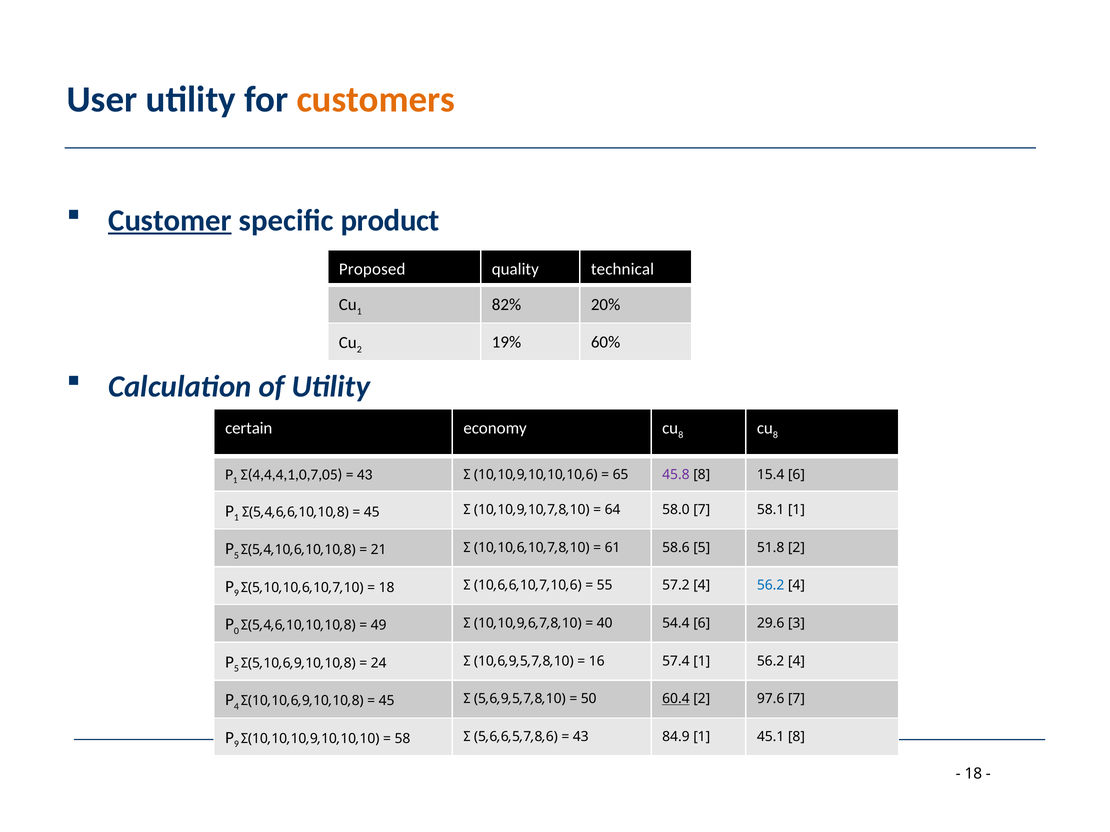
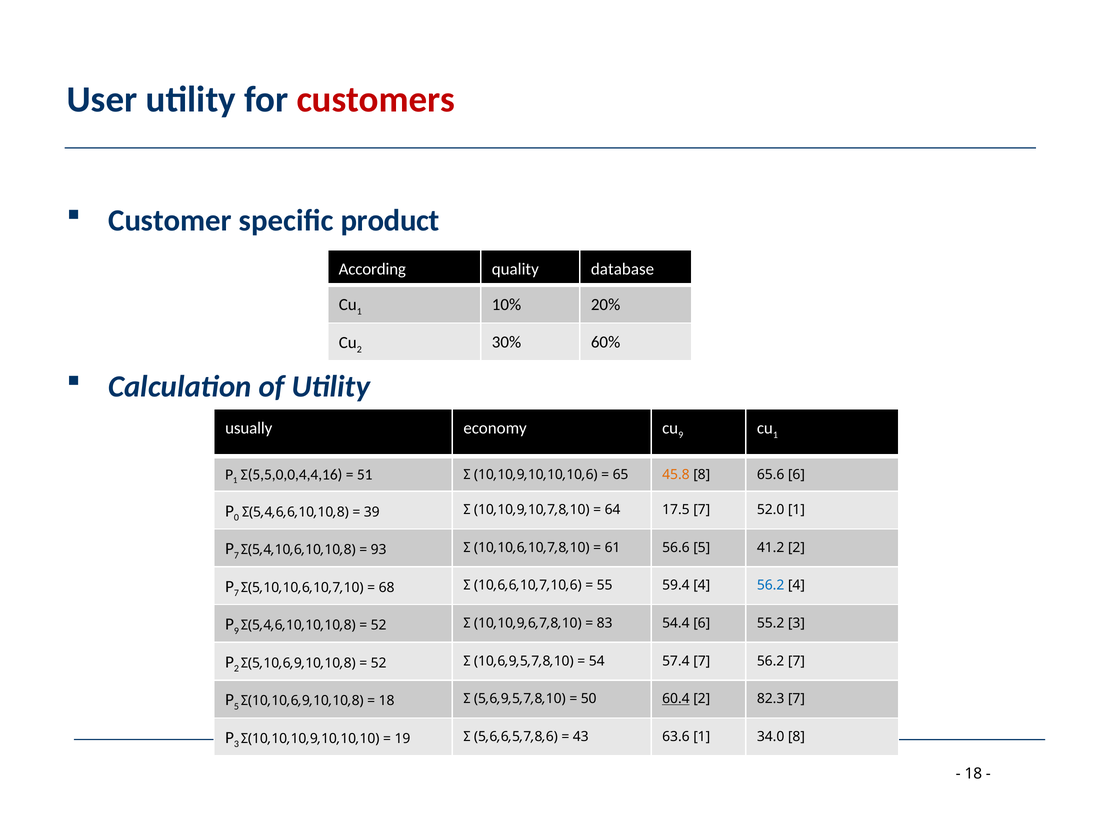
customers colour: orange -> red
Customer underline: present -> none
Proposed: Proposed -> According
technical: technical -> database
82%: 82% -> 10%
19%: 19% -> 30%
certain: certain -> usually
8 at (681, 435): 8 -> 9
8 at (775, 435): 8 -> 1
Σ(4,4,4,1,0,7,05: Σ(4,4,4,1,0,7,05 -> Σ(5,5,0,0,4,4,16
43 at (365, 475): 43 -> 51
45.8 colour: purple -> orange
15.4: 15.4 -> 65.6
1 at (236, 518): 1 -> 0
45 at (372, 512): 45 -> 39
58.0: 58.0 -> 17.5
58.1: 58.1 -> 52.0
5 at (236, 556): 5 -> 7
21: 21 -> 93
58.6: 58.6 -> 56.6
51.8: 51.8 -> 41.2
9 at (236, 593): 9 -> 7
18 at (387, 588): 18 -> 68
57.2: 57.2 -> 59.4
0 at (236, 631): 0 -> 9
49 at (379, 626): 49 -> 52
40: 40 -> 83
29.6: 29.6 -> 55.2
5 at (236, 669): 5 -> 2
24 at (379, 663): 24 -> 52
16: 16 -> 54
57.4 1: 1 -> 7
4 at (796, 661): 4 -> 7
4 at (236, 707): 4 -> 5
45 at (387, 701): 45 -> 18
97.6: 97.6 -> 82.3
9 at (236, 745): 9 -> 3
58: 58 -> 19
84.9: 84.9 -> 63.6
45.1: 45.1 -> 34.0
